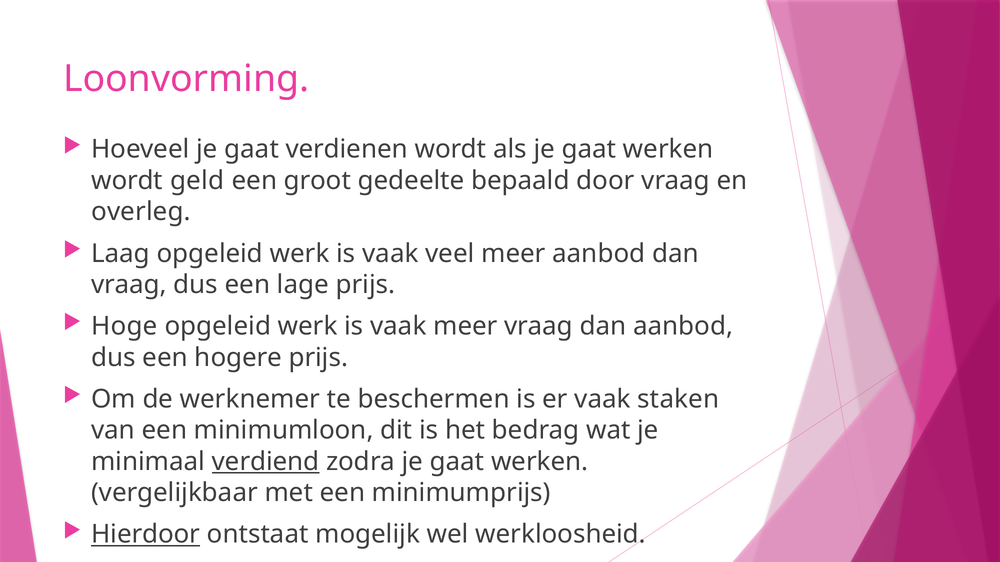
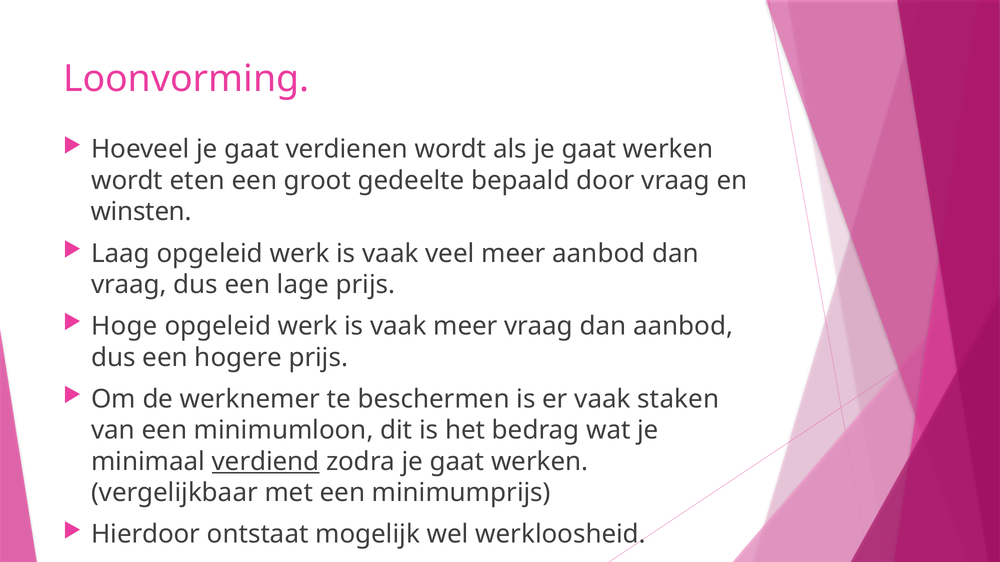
geld: geld -> eten
overleg: overleg -> winsten
Hierdoor underline: present -> none
